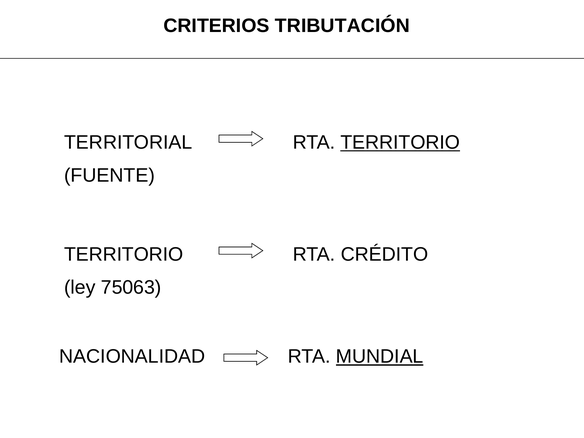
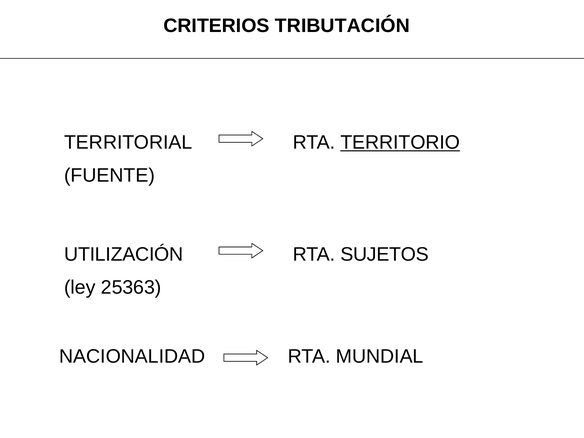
TERRITORIO at (124, 254): TERRITORIO -> UTILIZACIÓN
CRÉDITO: CRÉDITO -> SUJETOS
75063: 75063 -> 25363
MUNDIAL underline: present -> none
